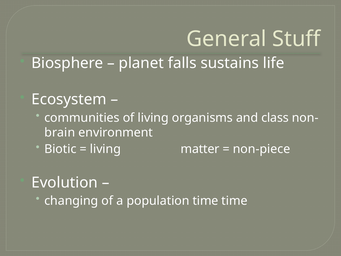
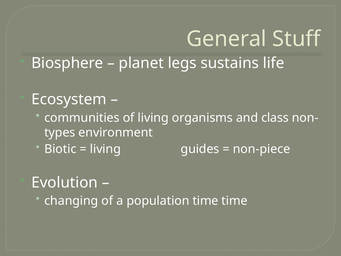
falls: falls -> legs
brain: brain -> types
matter: matter -> guides
